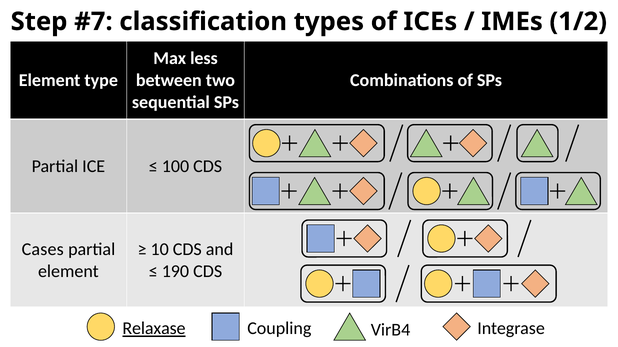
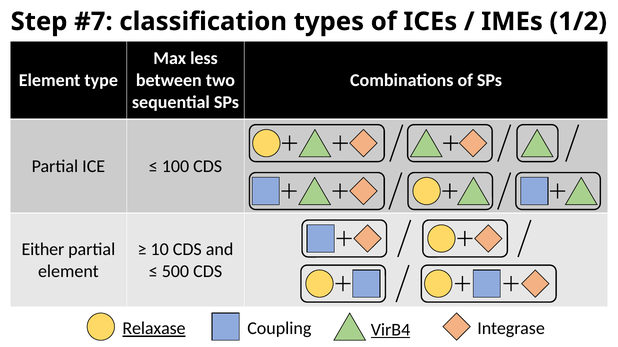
Cases: Cases -> Either
190: 190 -> 500
VirB4 underline: none -> present
